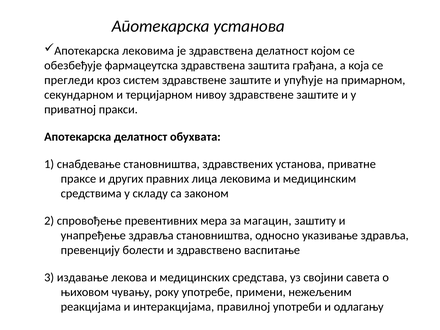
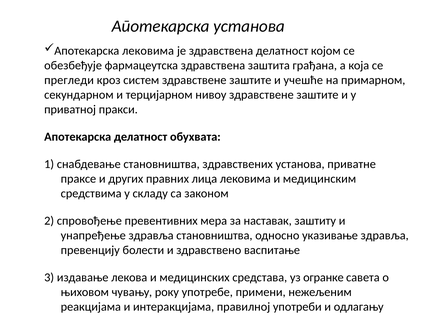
упућује: упућује -> учешће
магацин: магацин -> наставак
својини: својини -> огранке
